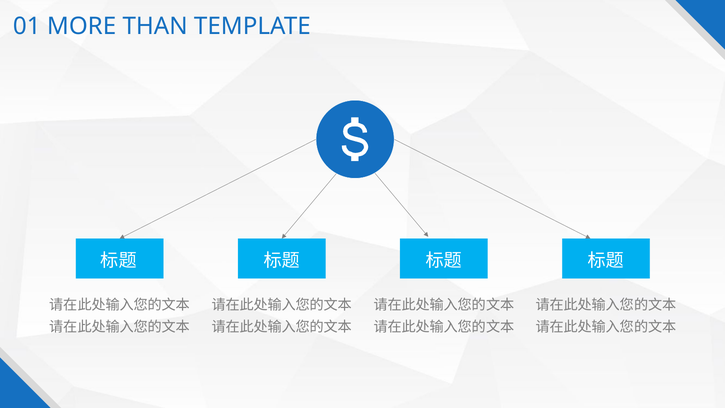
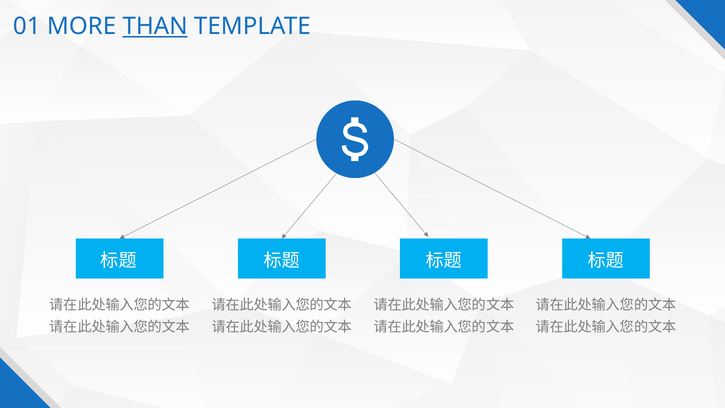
THAN underline: none -> present
